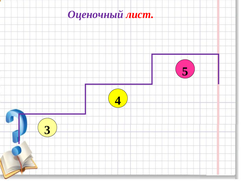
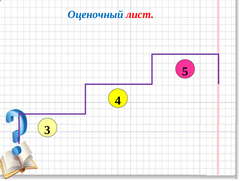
Оценочный colour: purple -> blue
